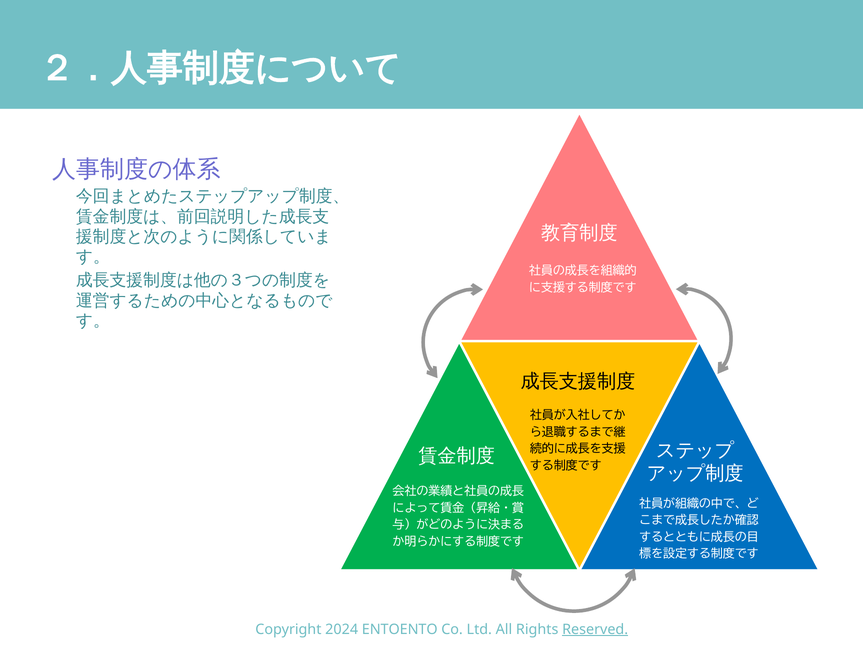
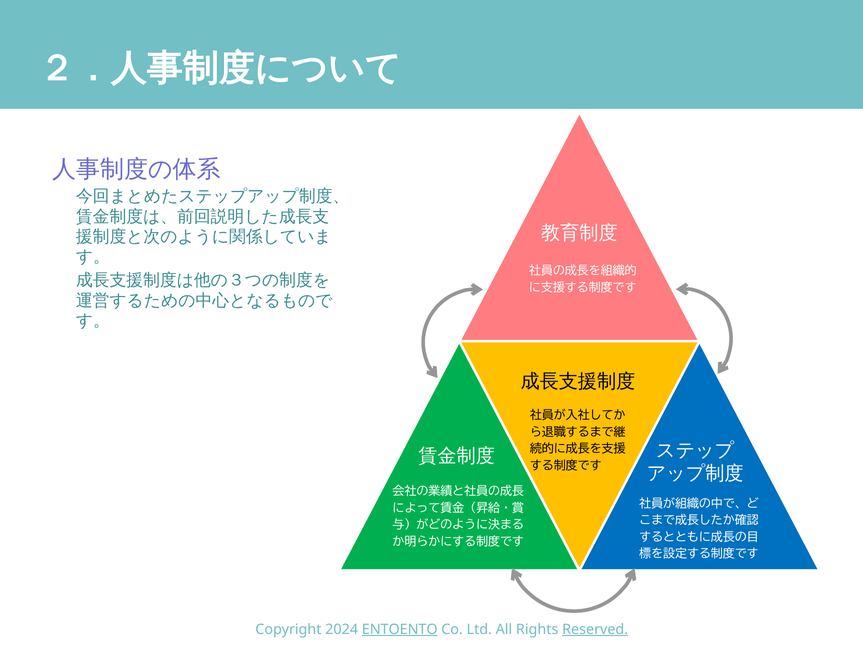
ENTOENTO underline: none -> present
